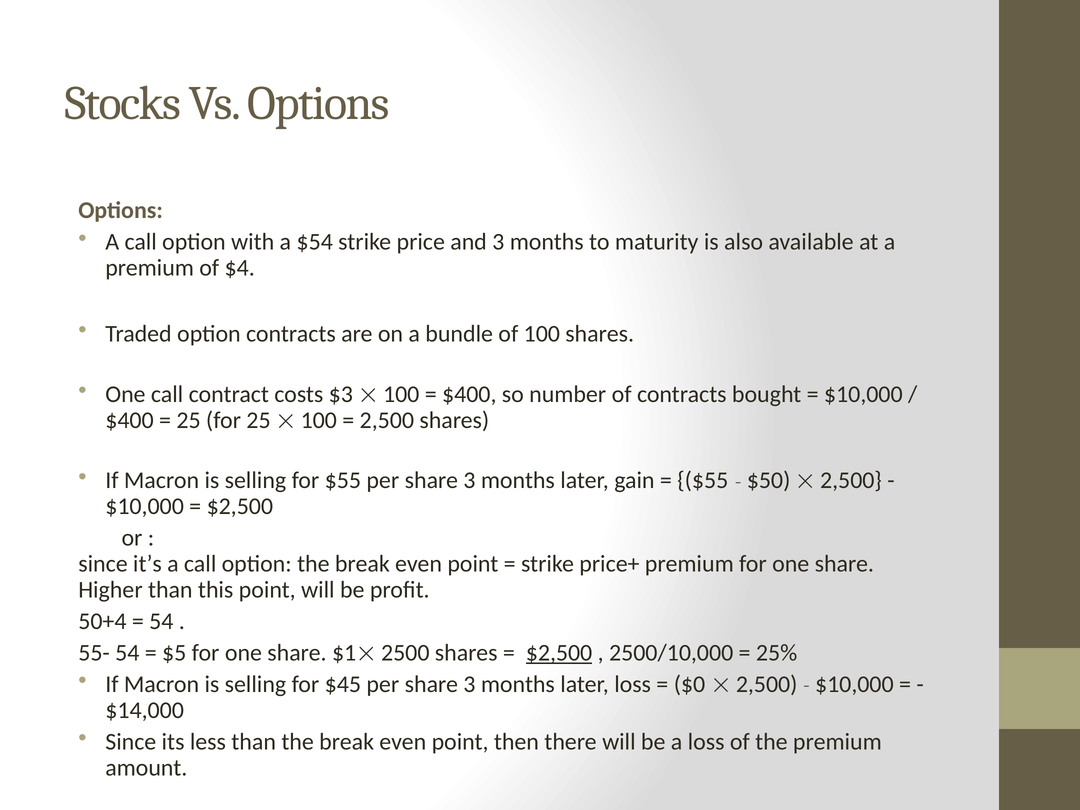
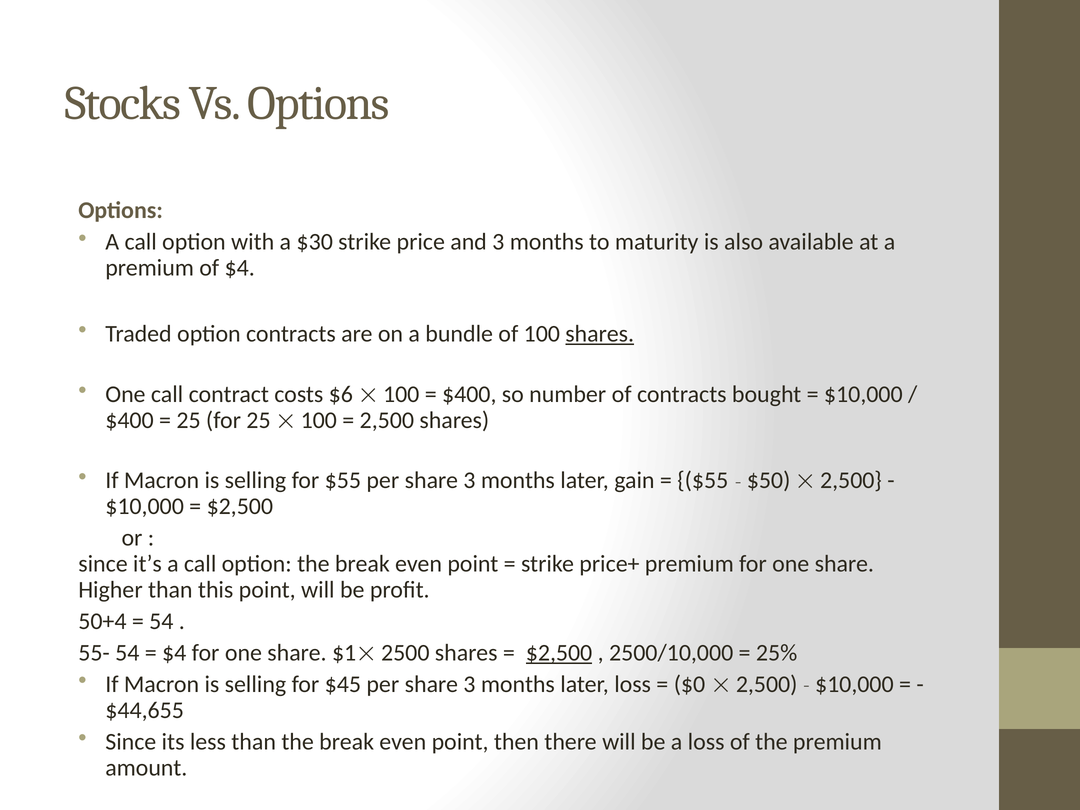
$54: $54 -> $30
shares at (600, 334) underline: none -> present
$3: $3 -> $6
$5 at (174, 653): $5 -> $4
$14,000: $14,000 -> $44,655
